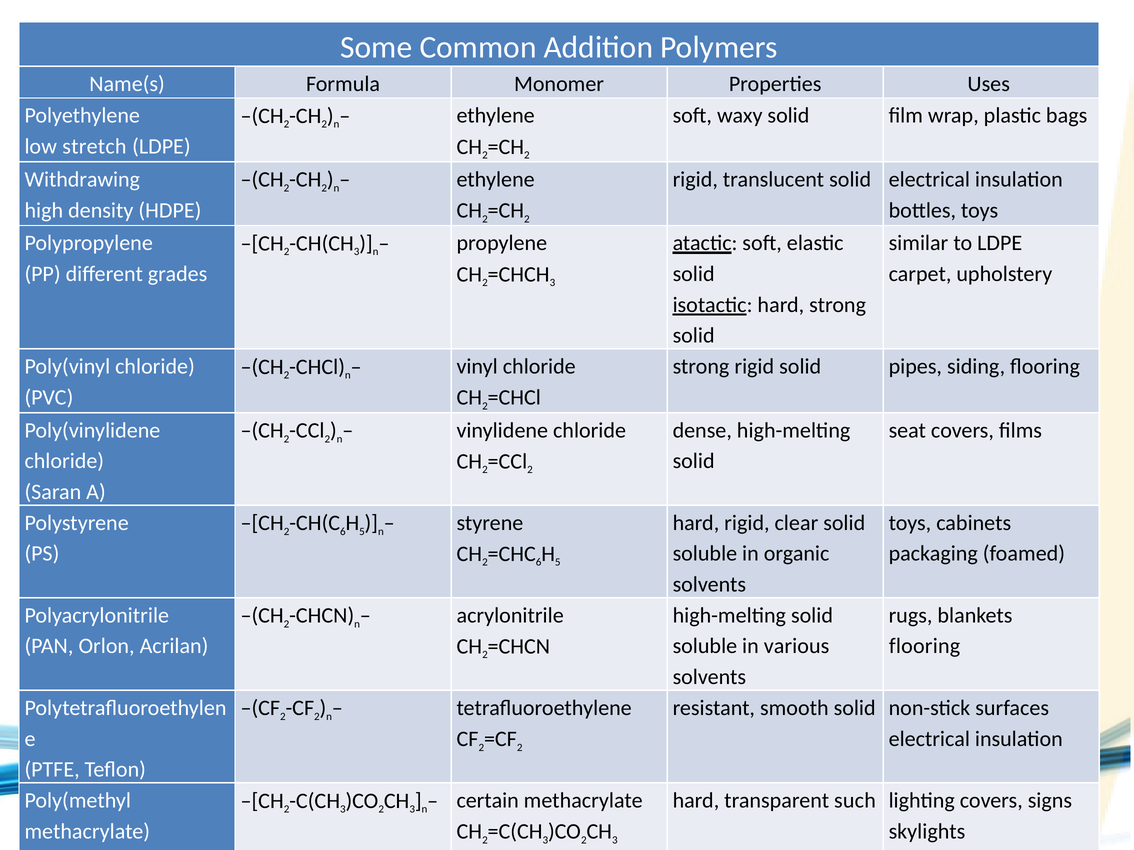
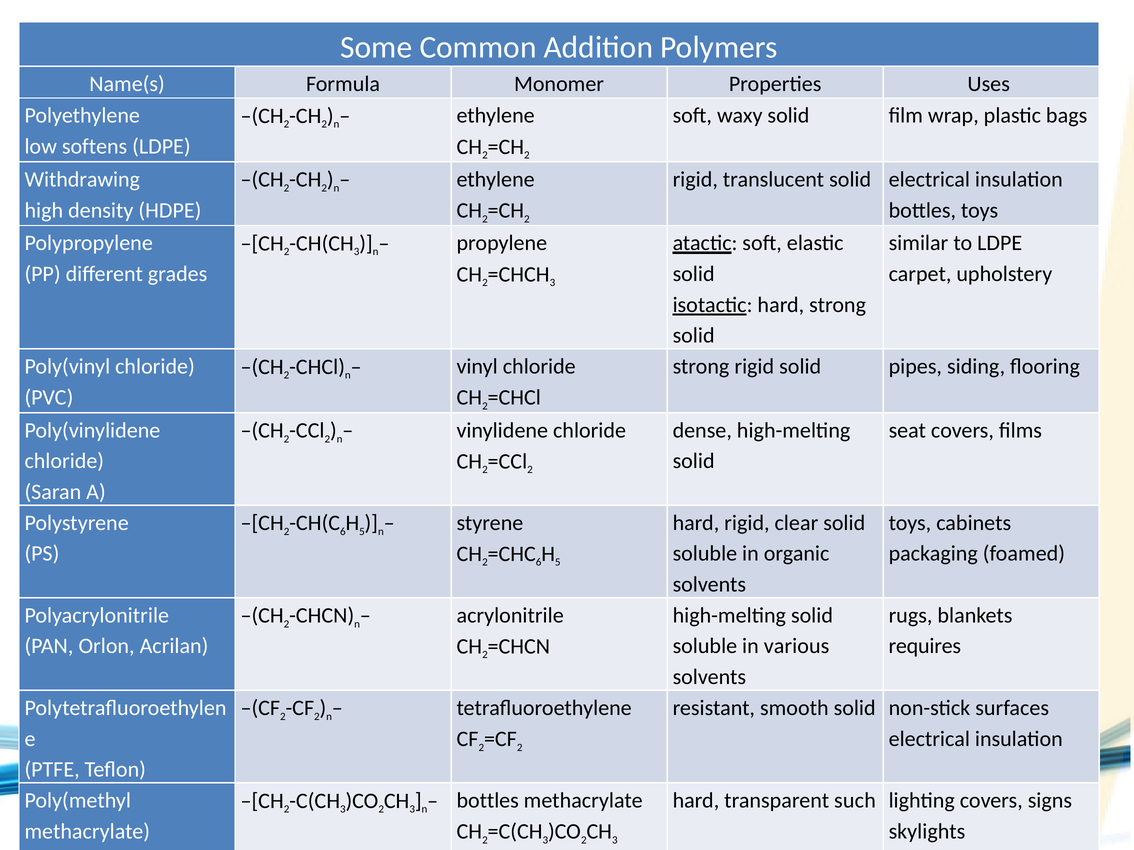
stretch: stretch -> softens
flooring at (925, 647): flooring -> requires
certain at (488, 801): certain -> bottles
